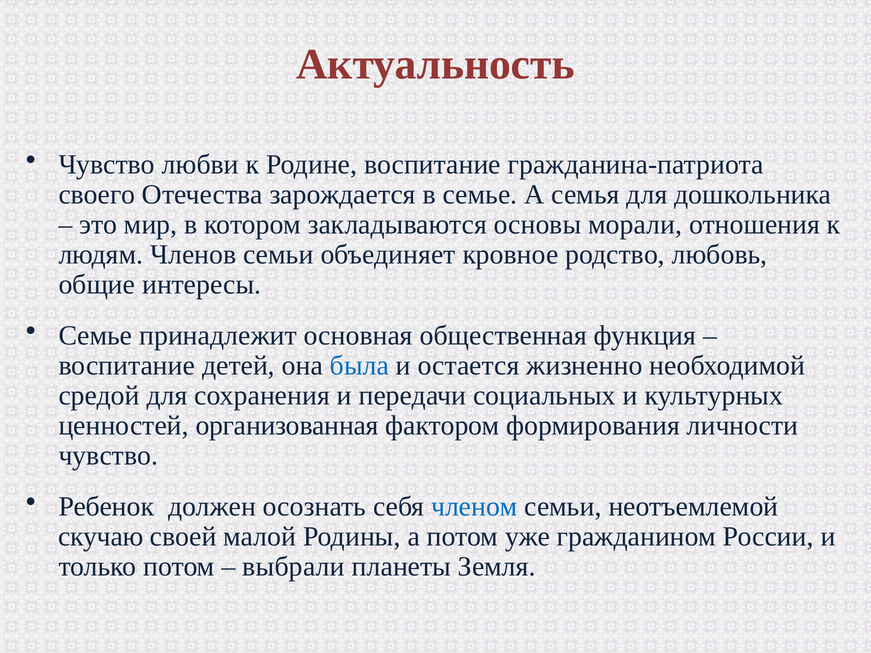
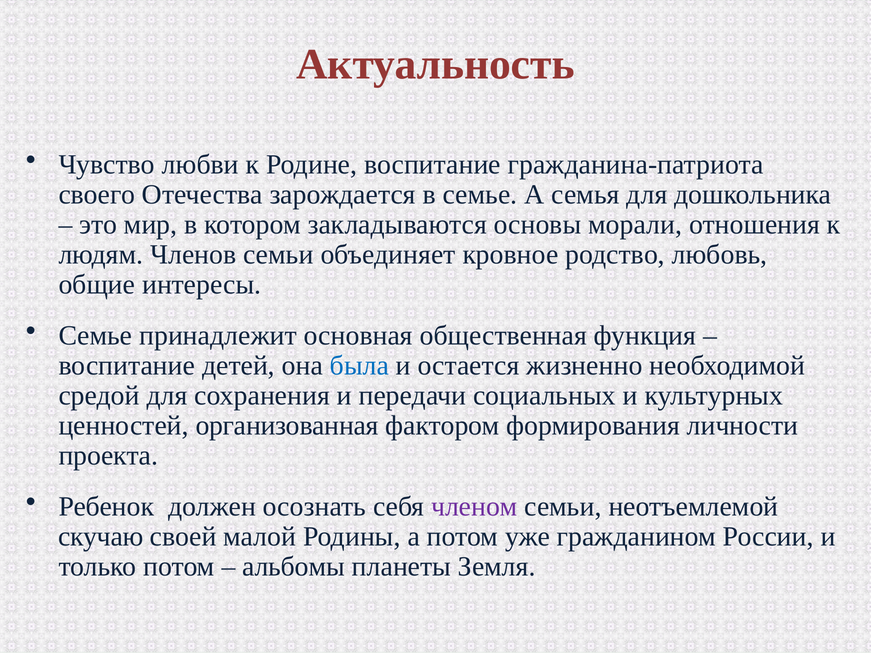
чувство at (108, 456): чувство -> проекта
членом colour: blue -> purple
выбрали: выбрали -> альбомы
